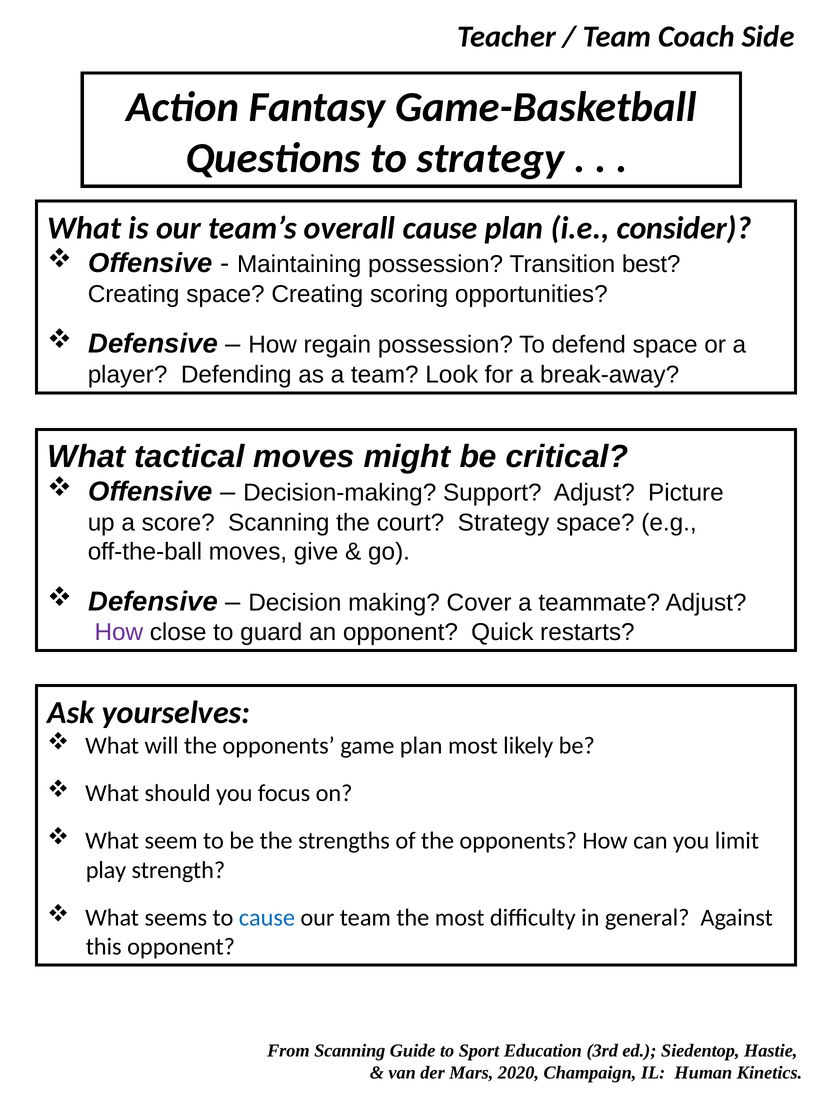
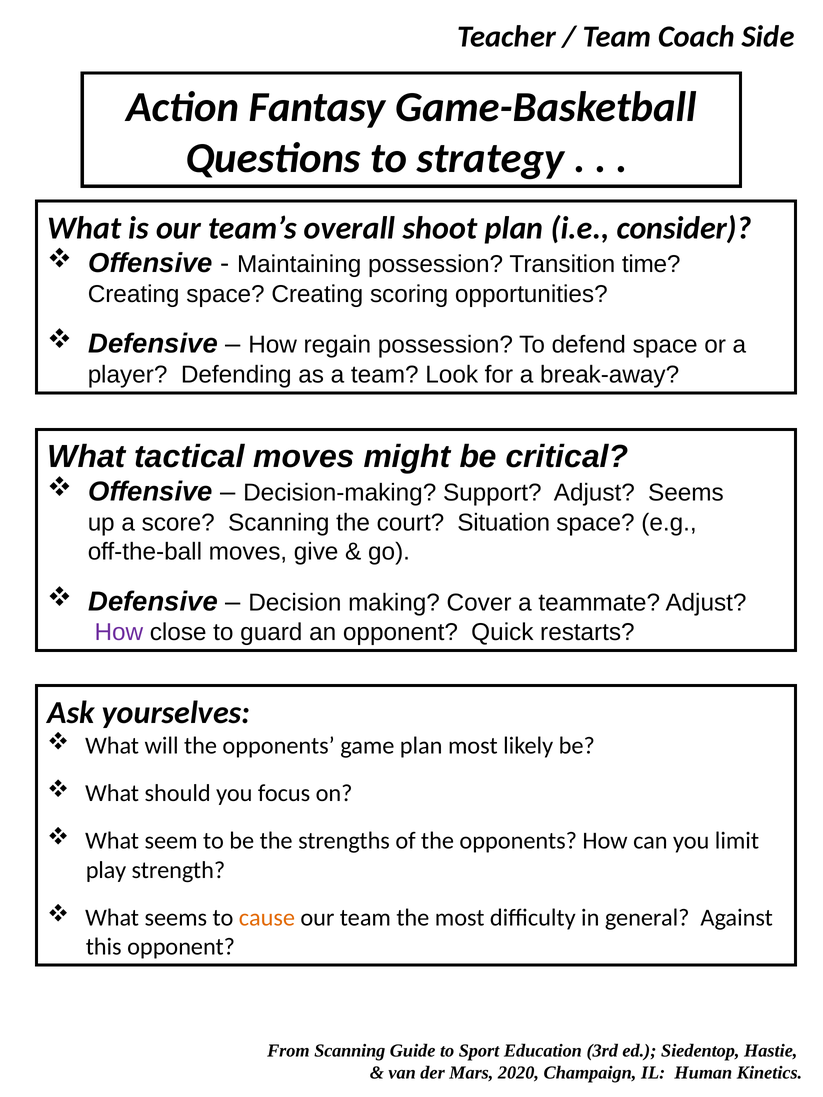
overall cause: cause -> shoot
best: best -> time
Adjust Picture: Picture -> Seems
court Strategy: Strategy -> Situation
cause at (267, 918) colour: blue -> orange
